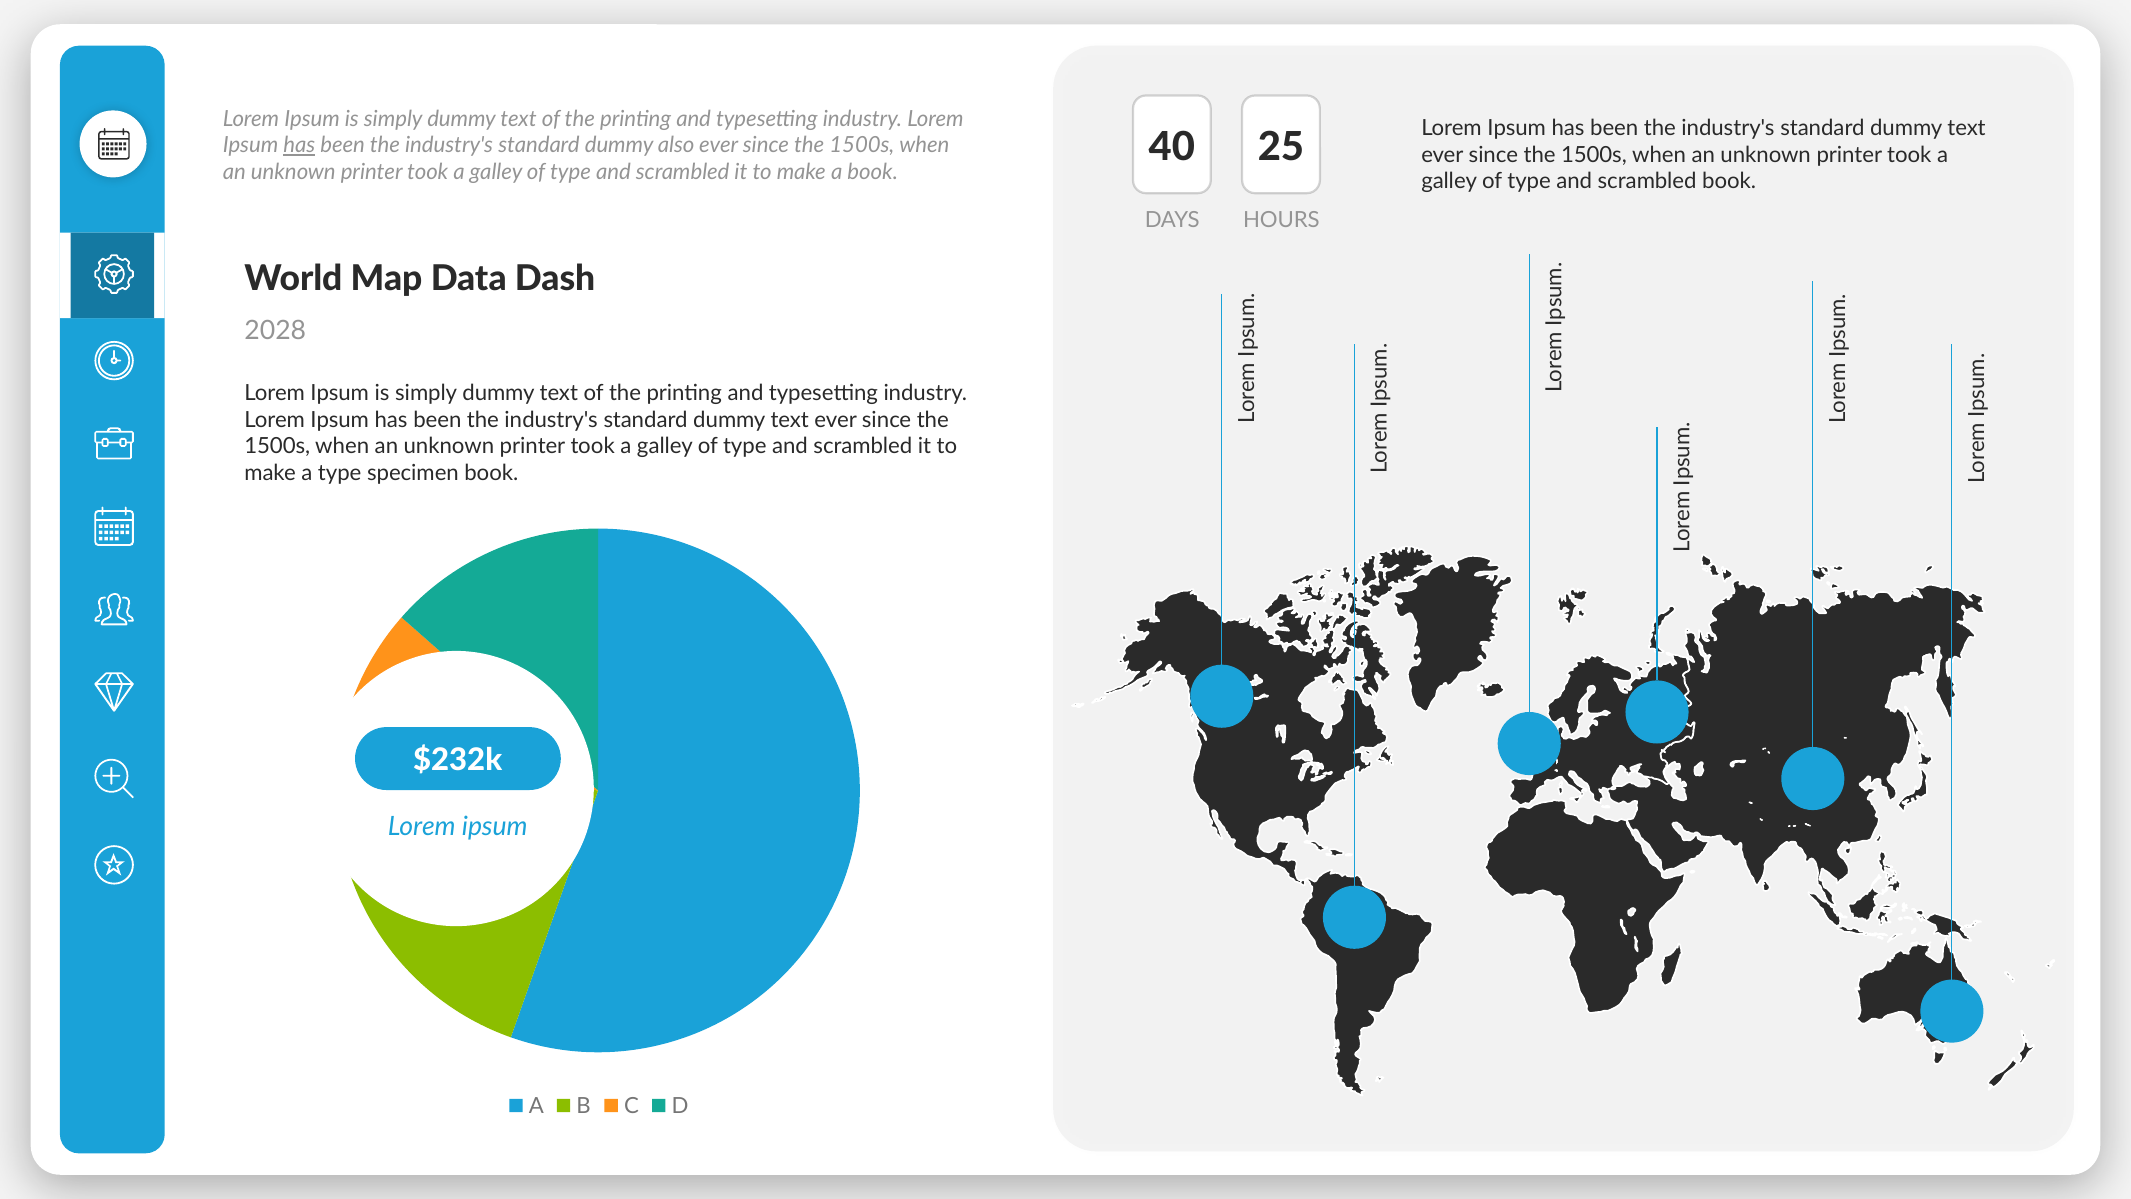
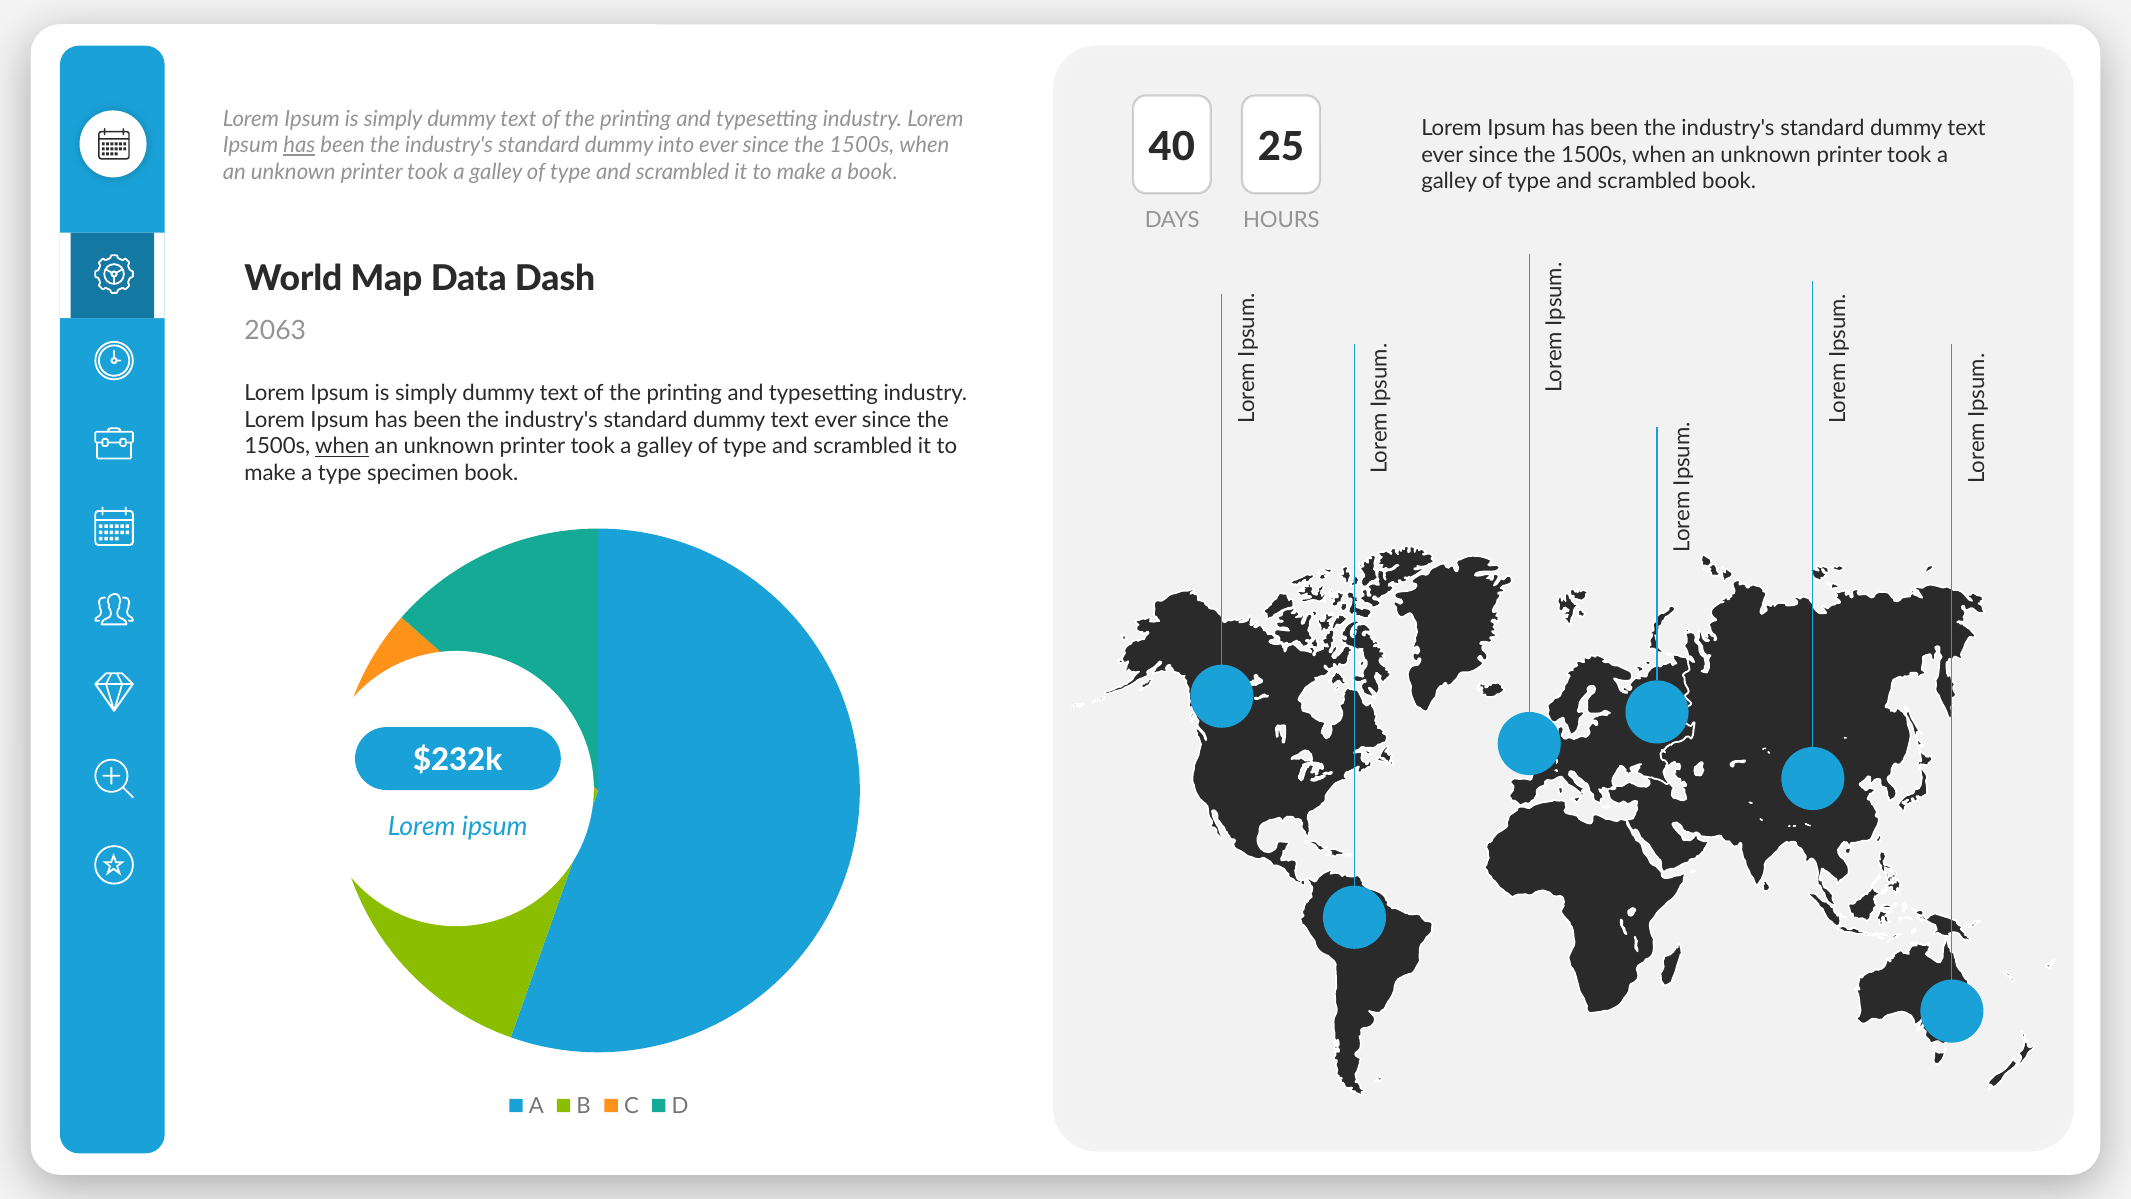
also: also -> into
2028: 2028 -> 2063
when at (342, 447) underline: none -> present
